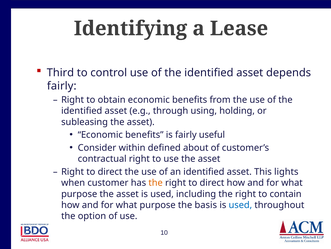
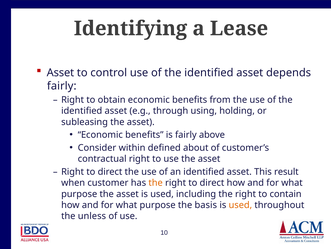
Third at (60, 72): Third -> Asset
useful: useful -> above
lights: lights -> result
used at (240, 204) colour: blue -> orange
option: option -> unless
